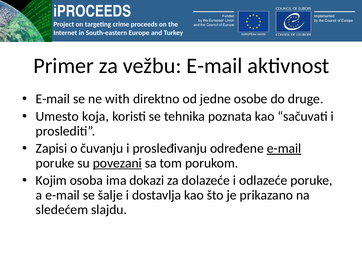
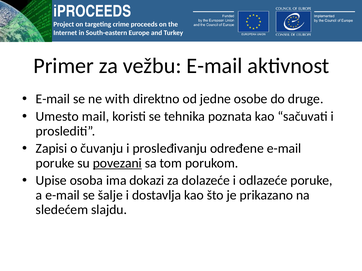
koja: koja -> mail
e-mail at (284, 149) underline: present -> none
Kojim: Kojim -> Upise
